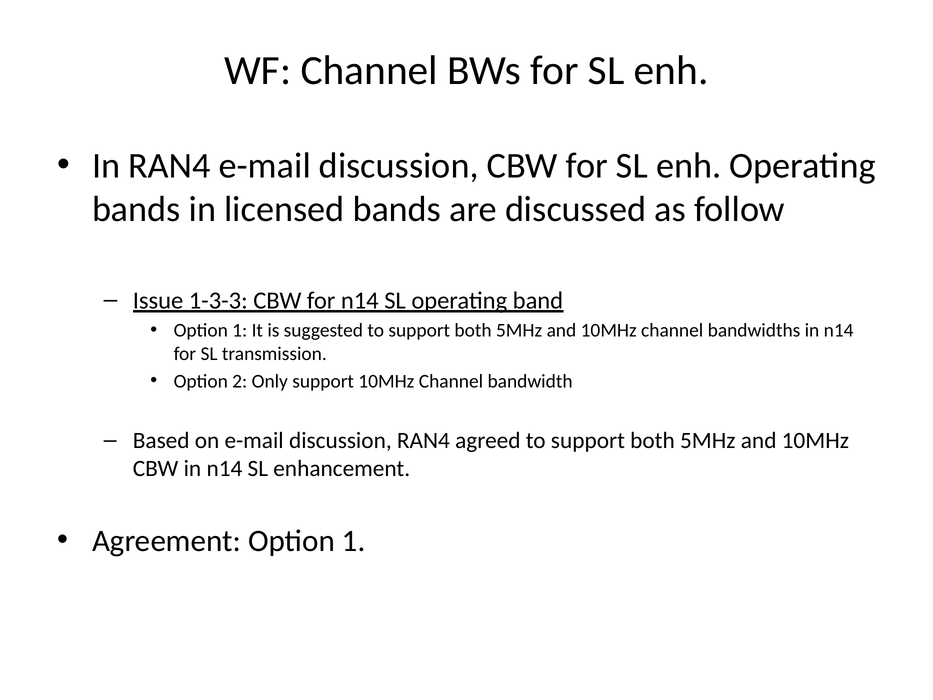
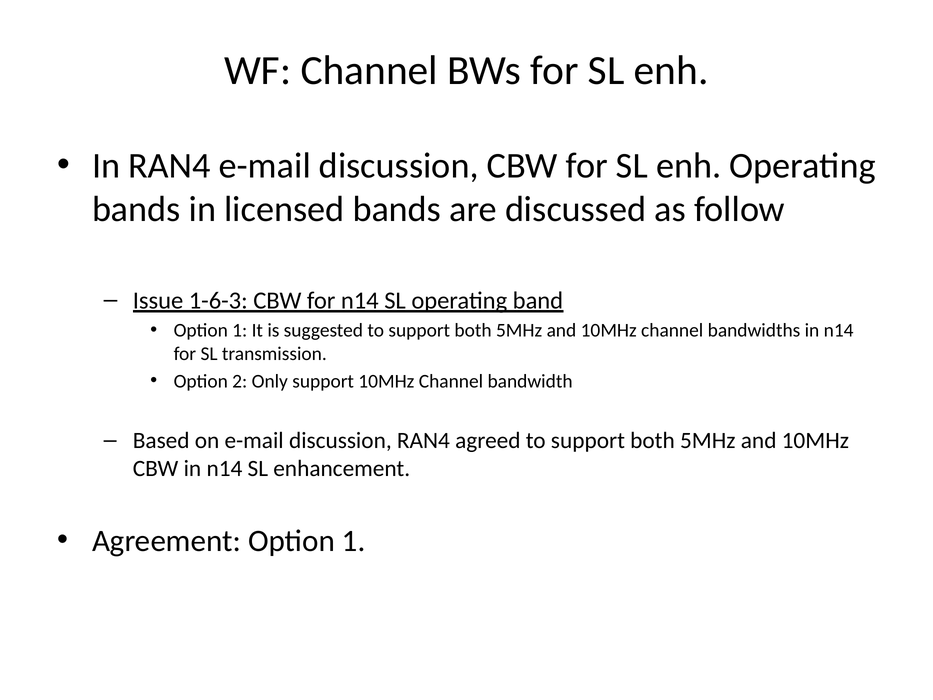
1-3-3: 1-3-3 -> 1-6-3
